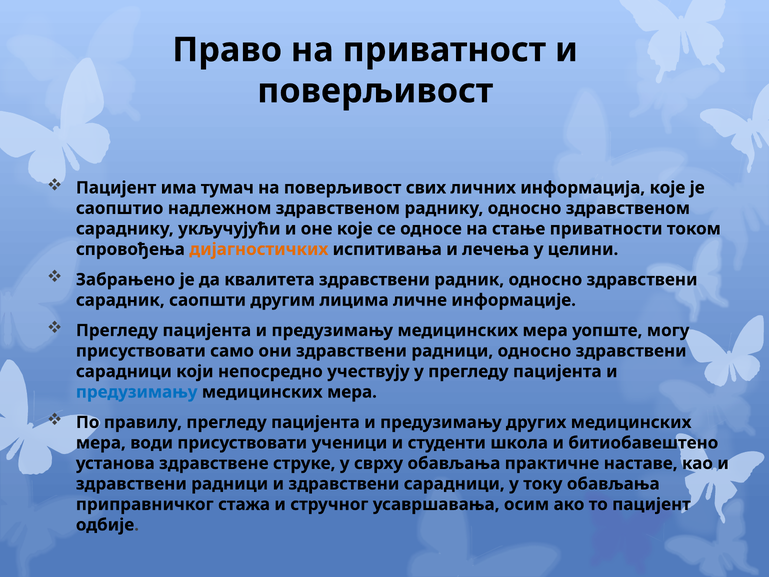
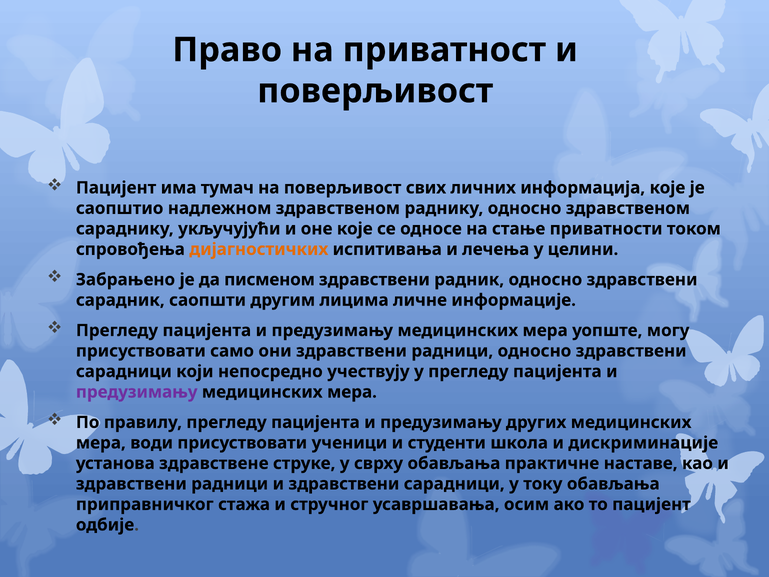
квалитета: квалитета -> писменом
предузимању at (137, 392) colour: blue -> purple
битиобавештено: битиобавештено -> дискриминације
